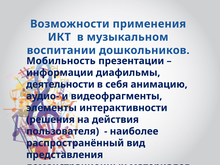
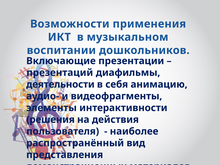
Мобильность: Мобильность -> Включающие
информации: информации -> презентаций
